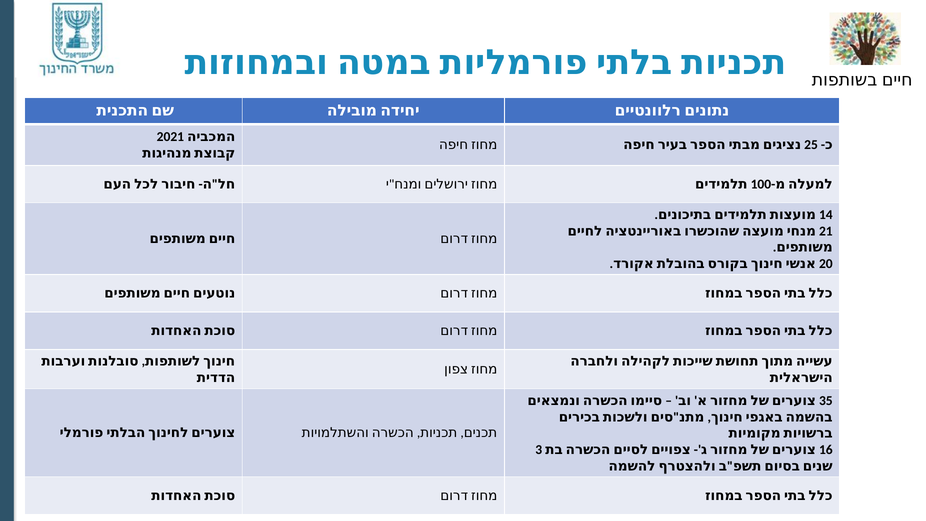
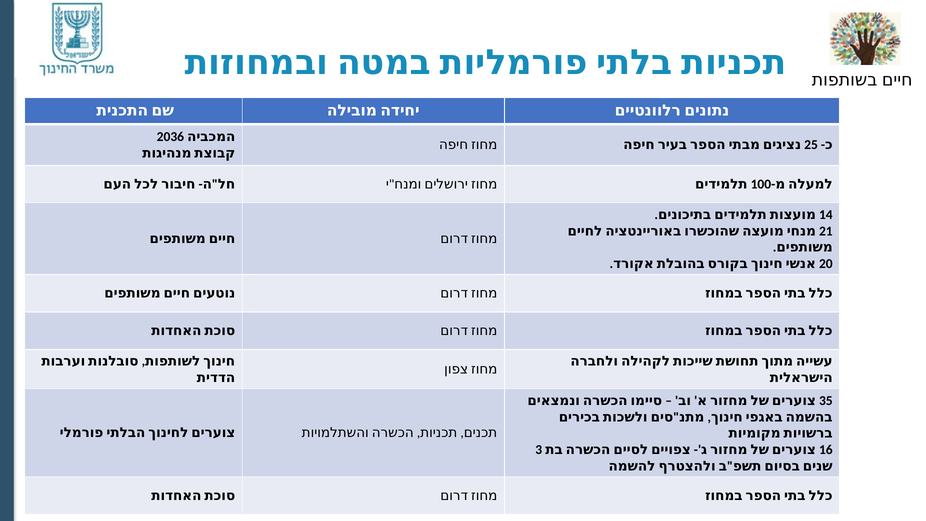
2021: 2021 -> 2036
